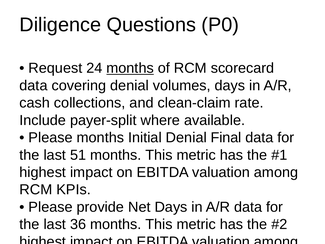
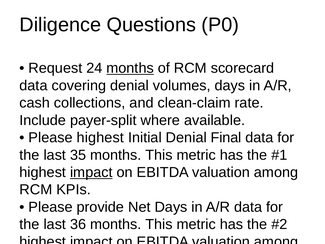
Please months: months -> highest
51: 51 -> 35
impact at (91, 172) underline: none -> present
